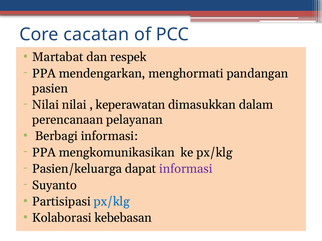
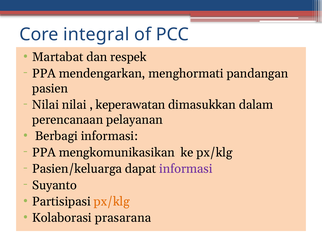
cacatan: cacatan -> integral
px/klg at (112, 202) colour: blue -> orange
kebebasan: kebebasan -> prasarana
